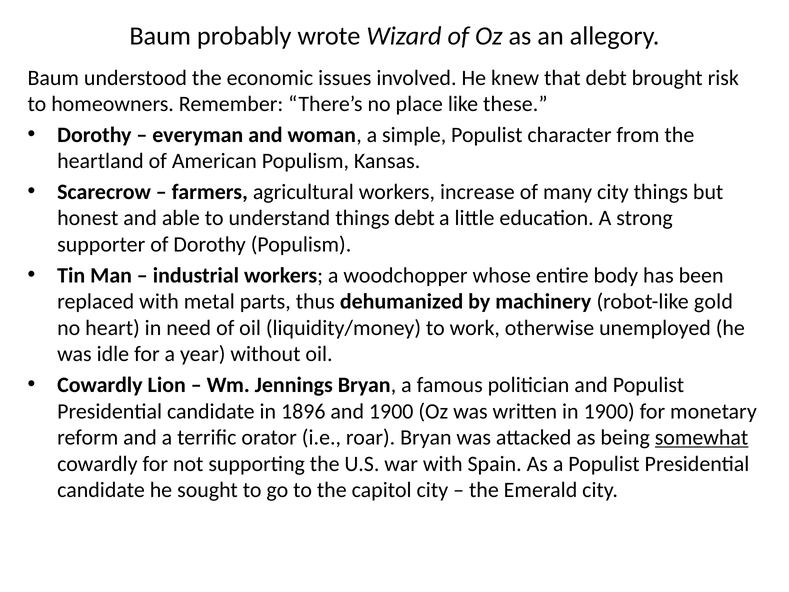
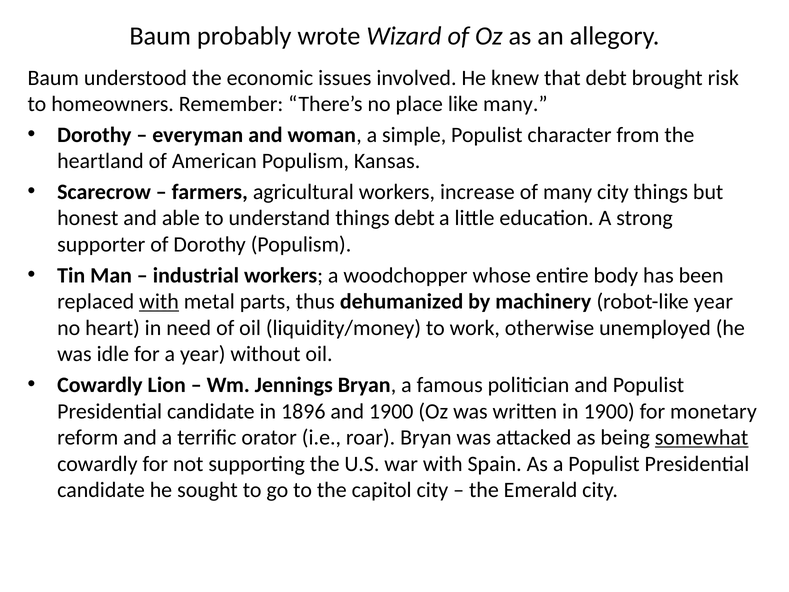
like these: these -> many
with at (159, 301) underline: none -> present
robot-like gold: gold -> year
